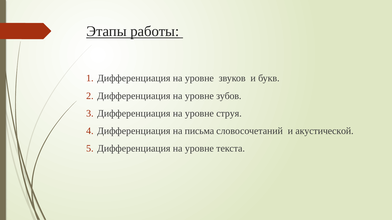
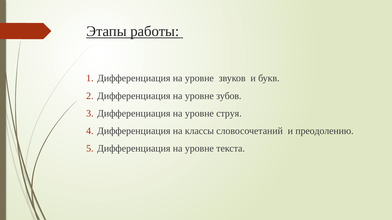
письма: письма -> классы
акустической: акустической -> преодолению
